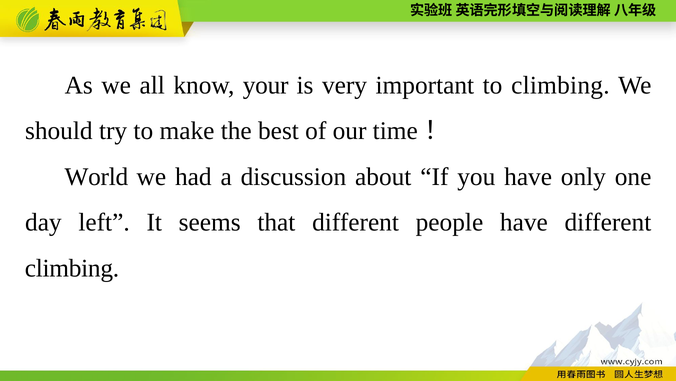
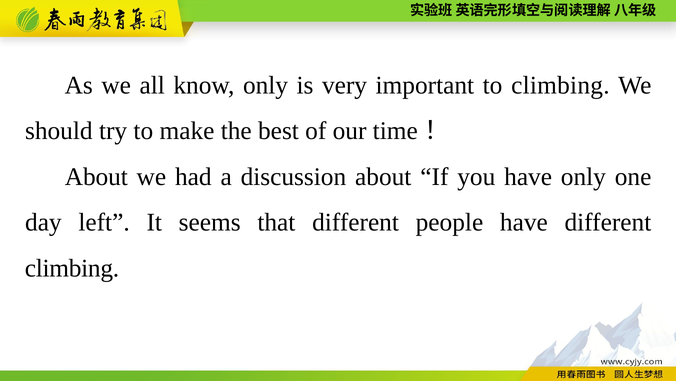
know your: your -> only
World at (96, 176): World -> About
